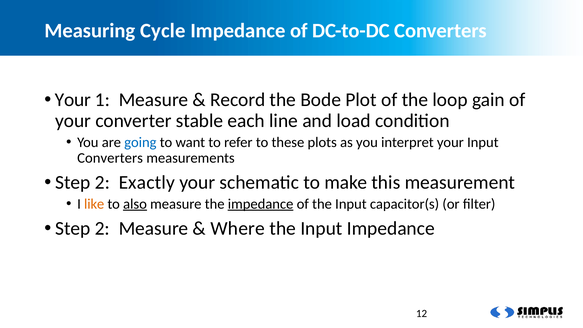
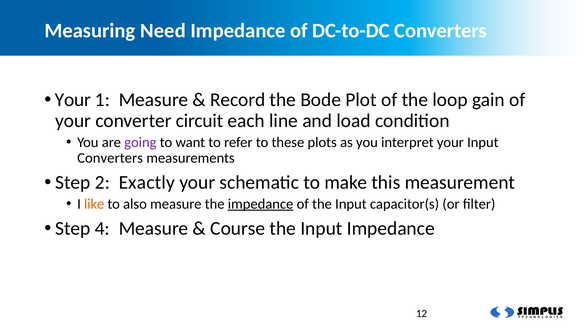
Cycle: Cycle -> Need
stable: stable -> circuit
going colour: blue -> purple
also underline: present -> none
2 at (102, 228): 2 -> 4
Where: Where -> Course
